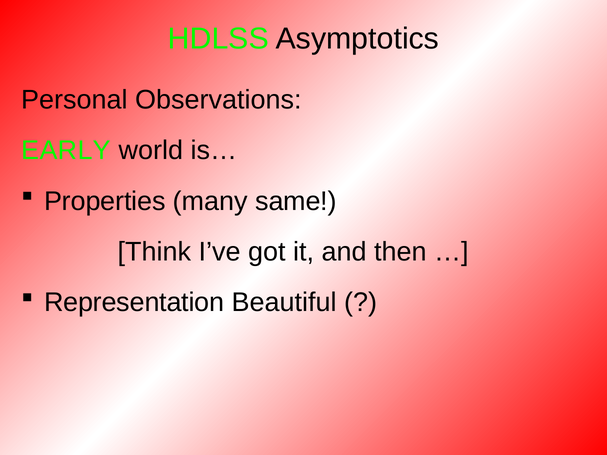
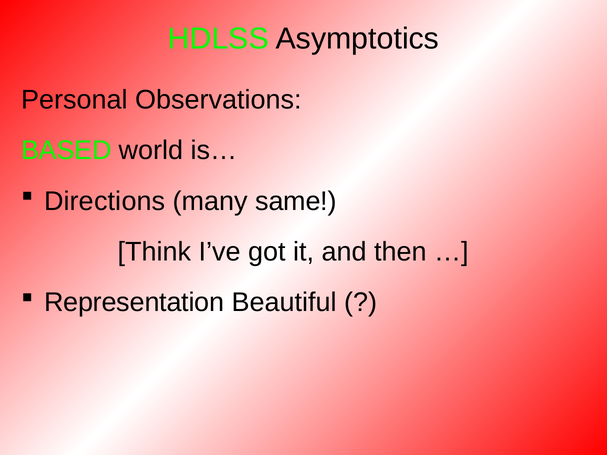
EARLY: EARLY -> BASED
Properties: Properties -> Directions
